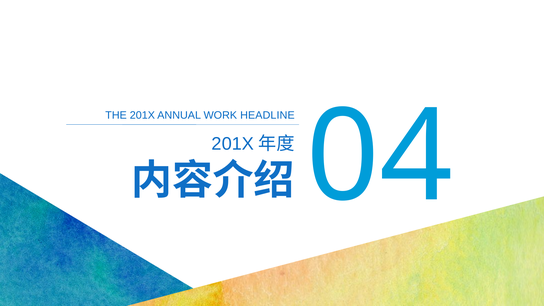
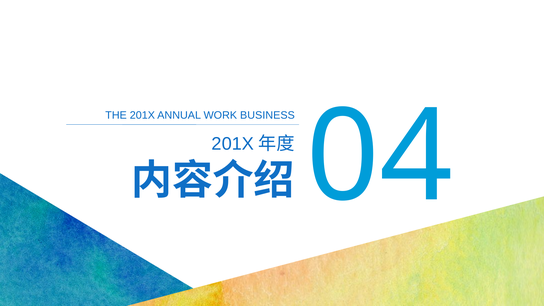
HEADLINE: HEADLINE -> BUSINESS
